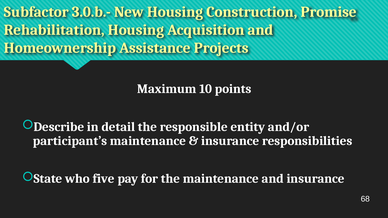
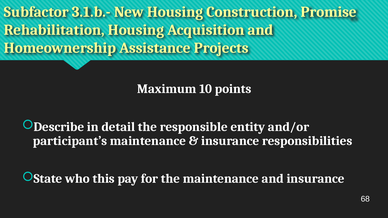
3.0.b.-: 3.0.b.- -> 3.1.b.-
five: five -> this
